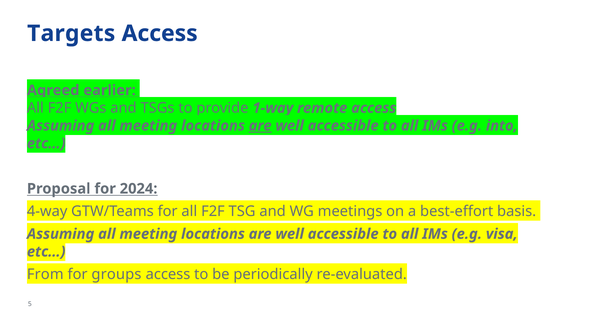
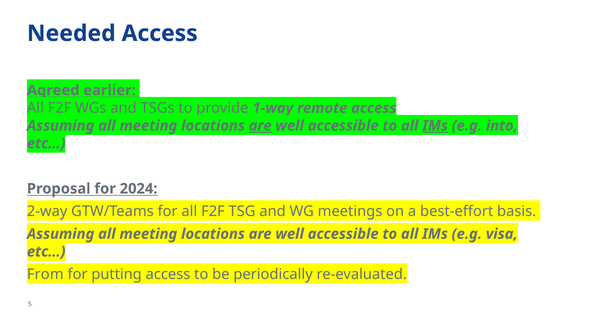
Targets: Targets -> Needed
IMs at (435, 125) underline: none -> present
4-way: 4-way -> 2-way
groups: groups -> putting
